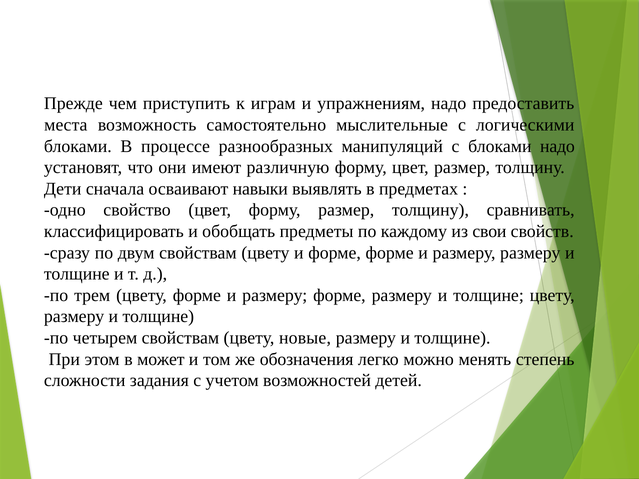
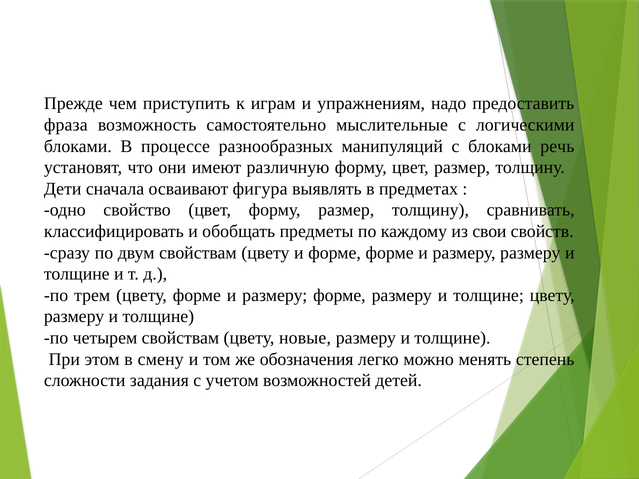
места: места -> фраза
блоками надо: надо -> речь
навыки: навыки -> фигура
может: может -> смену
